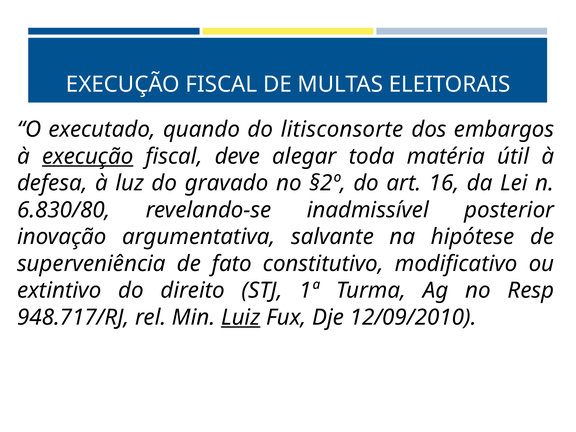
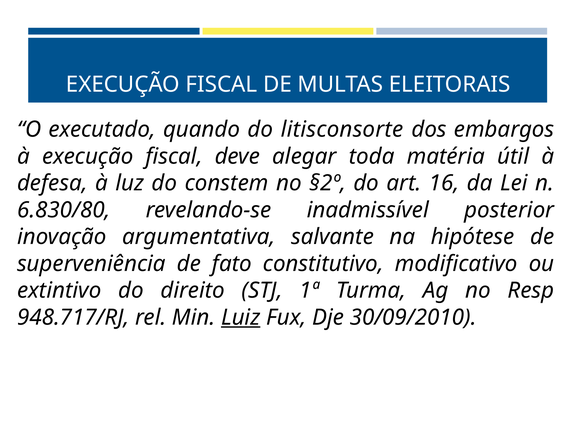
execução at (88, 156) underline: present -> none
gravado: gravado -> constem
12/09/2010: 12/09/2010 -> 30/09/2010
